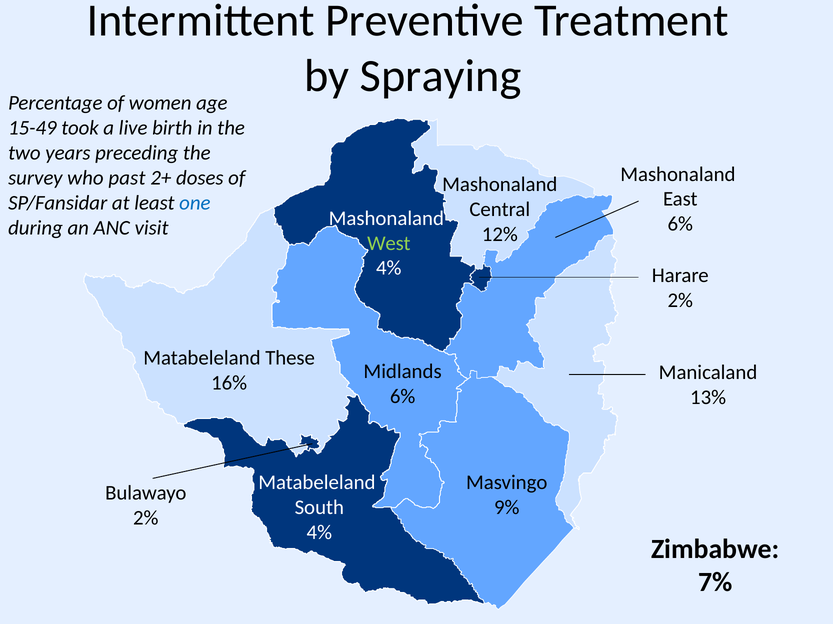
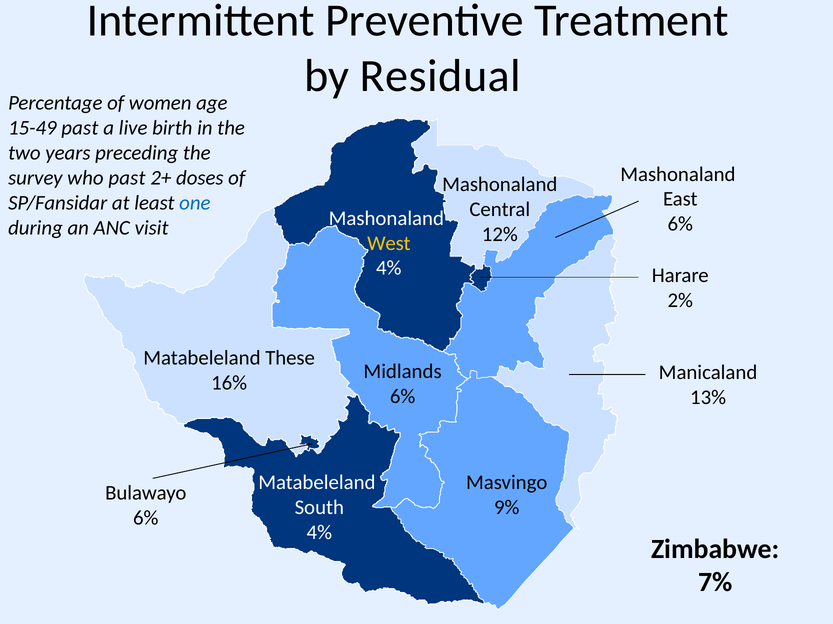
Spraying: Spraying -> Residual
15-49 took: took -> past
West colour: light green -> yellow
2% at (146, 519): 2% -> 6%
